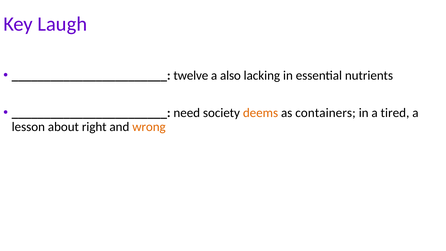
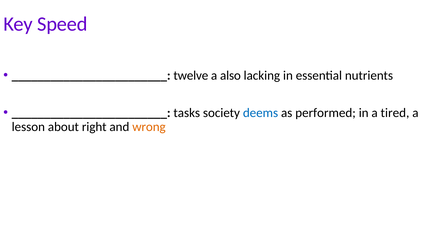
Laugh: Laugh -> Speed
need: need -> tasks
deems colour: orange -> blue
containers: containers -> performed
